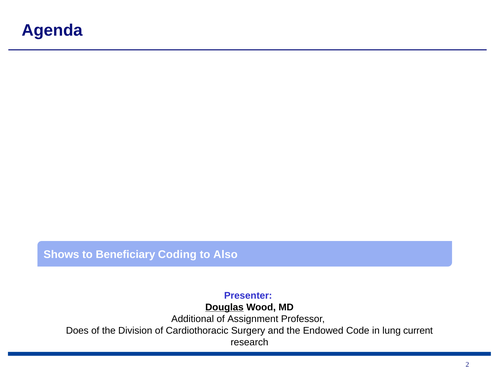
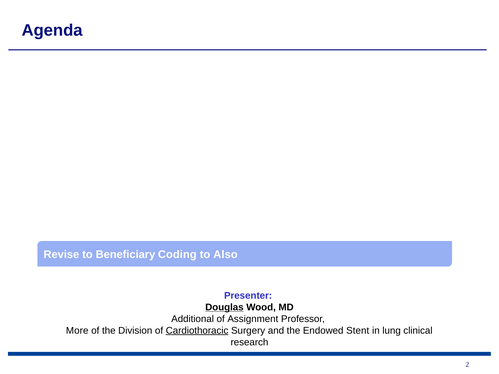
Shows: Shows -> Revise
Does: Does -> More
Cardiothoracic underline: none -> present
Code: Code -> Stent
current: current -> clinical
